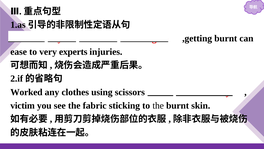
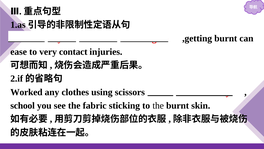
experts: experts -> contact
victim: victim -> school
